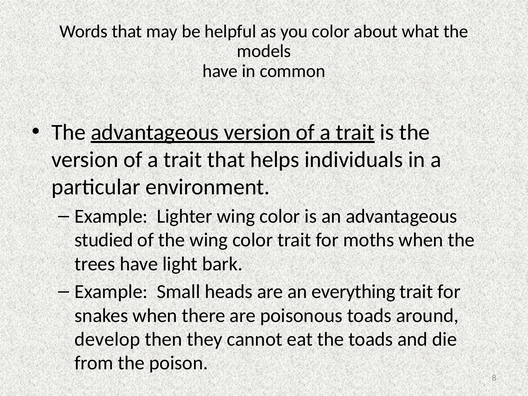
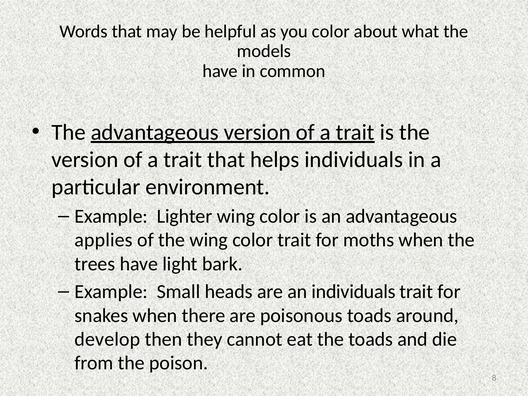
studied: studied -> applies
an everything: everything -> individuals
